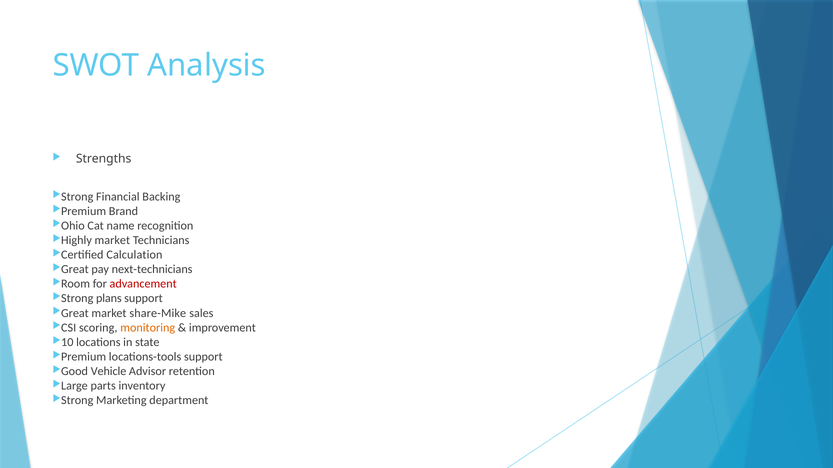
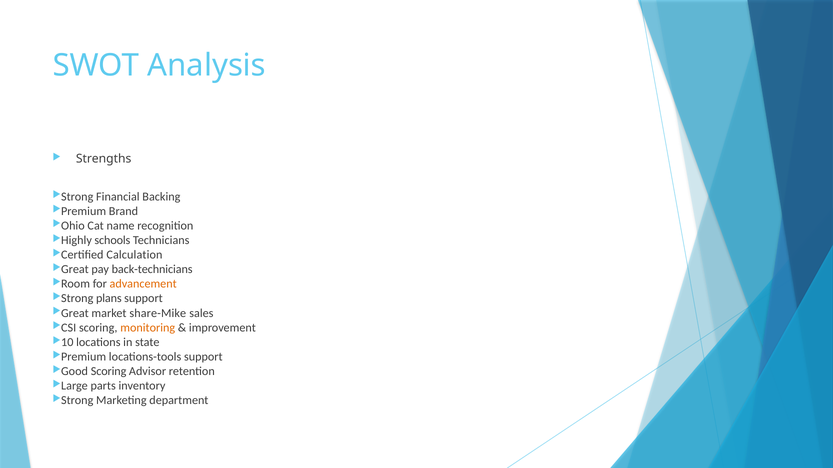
market at (112, 241): market -> schools
next-technicians: next-technicians -> back-technicians
advancement colour: red -> orange
Vehicle at (109, 372): Vehicle -> Scoring
